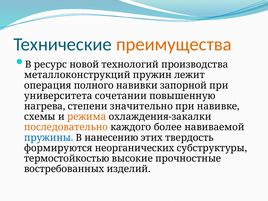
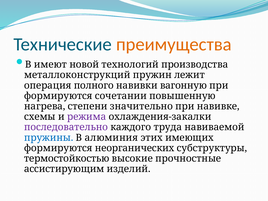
ресурс: ресурс -> имеют
запорной: запорной -> вагонную
университета at (58, 96): университета -> формируются
режима colour: orange -> purple
последовательно colour: orange -> purple
более: более -> труда
нанесению: нанесению -> алюминия
твердость: твердость -> имеющих
востребованных: востребованных -> ассистирующим
